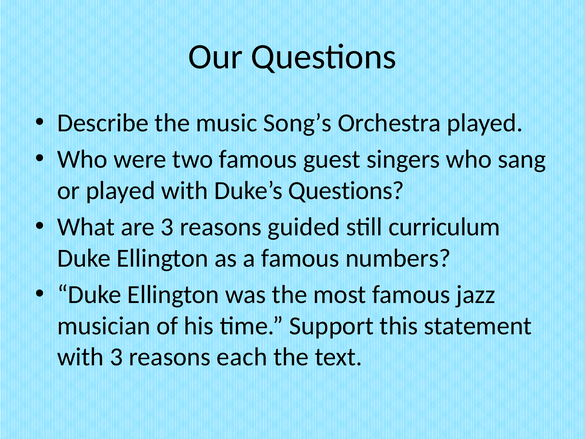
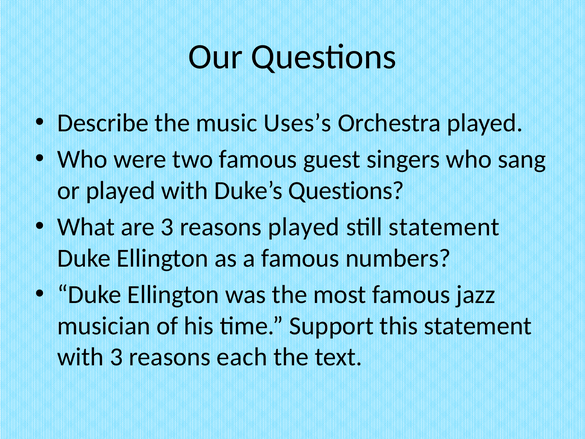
Song’s: Song’s -> Uses’s
reasons guided: guided -> played
still curriculum: curriculum -> statement
